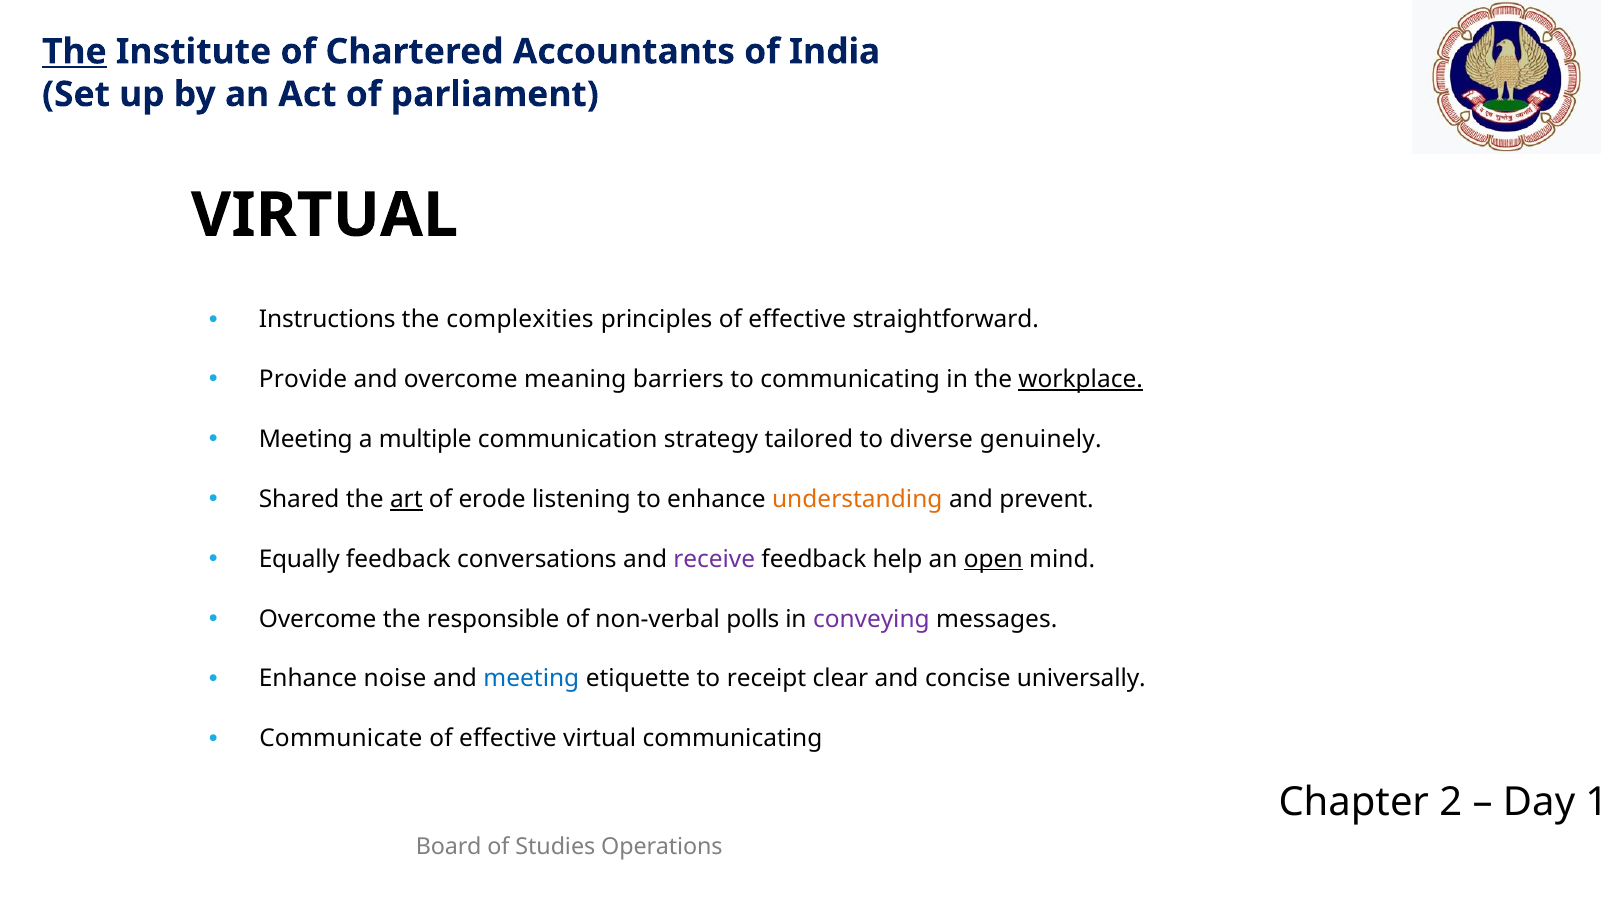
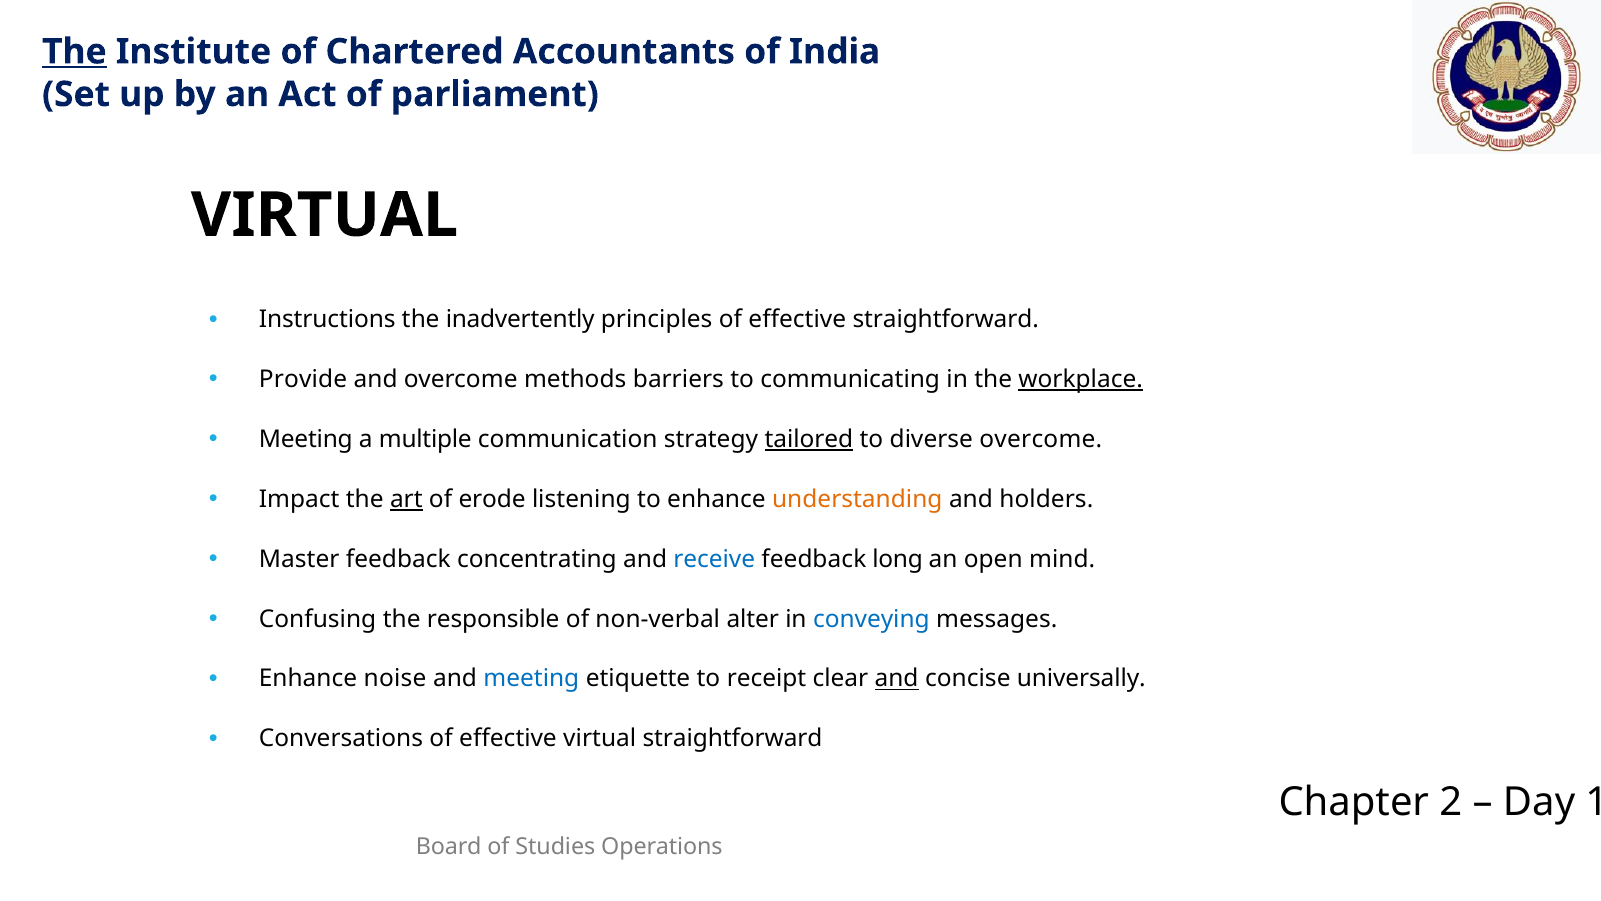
complexities: complexities -> inadvertently
meaning: meaning -> methods
tailored underline: none -> present
diverse genuinely: genuinely -> overcome
Shared: Shared -> Impact
prevent: prevent -> holders
Equally: Equally -> Master
conversations: conversations -> concentrating
receive colour: purple -> blue
help: help -> long
open underline: present -> none
Overcome at (318, 619): Overcome -> Confusing
polls: polls -> alter
conveying colour: purple -> blue
and at (897, 679) underline: none -> present
Communicate: Communicate -> Conversations
virtual communicating: communicating -> straightforward
